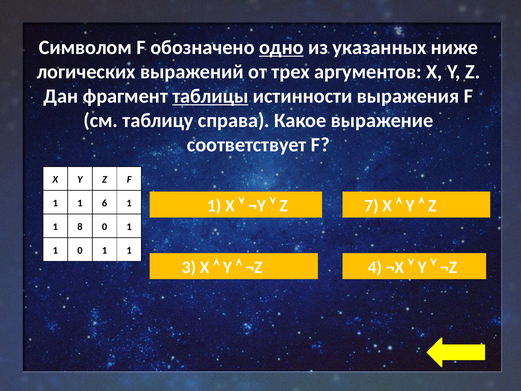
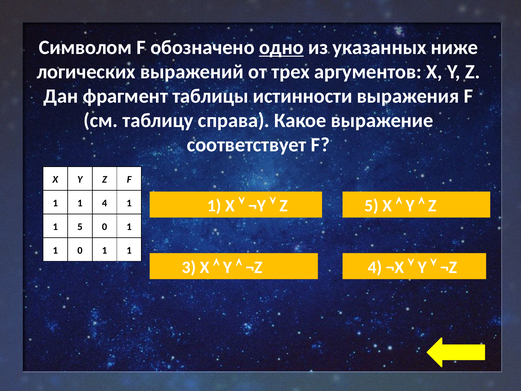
таблицы underline: present -> none
Z 7: 7 -> 5
6 at (105, 203): 6 -> 4
1 8: 8 -> 5
